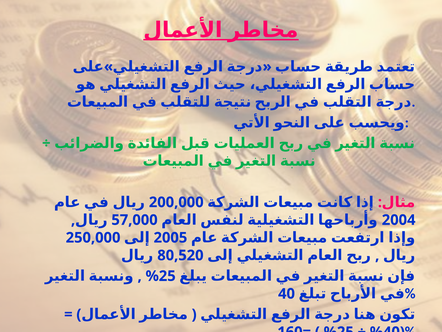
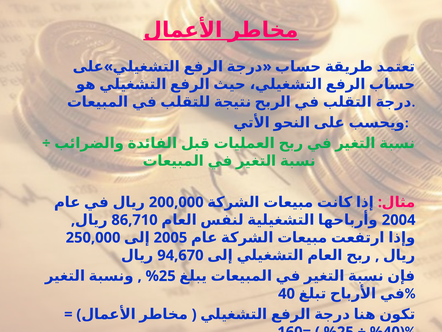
57,000: 57,000 -> 86,710
80,520: 80,520 -> 94,670
